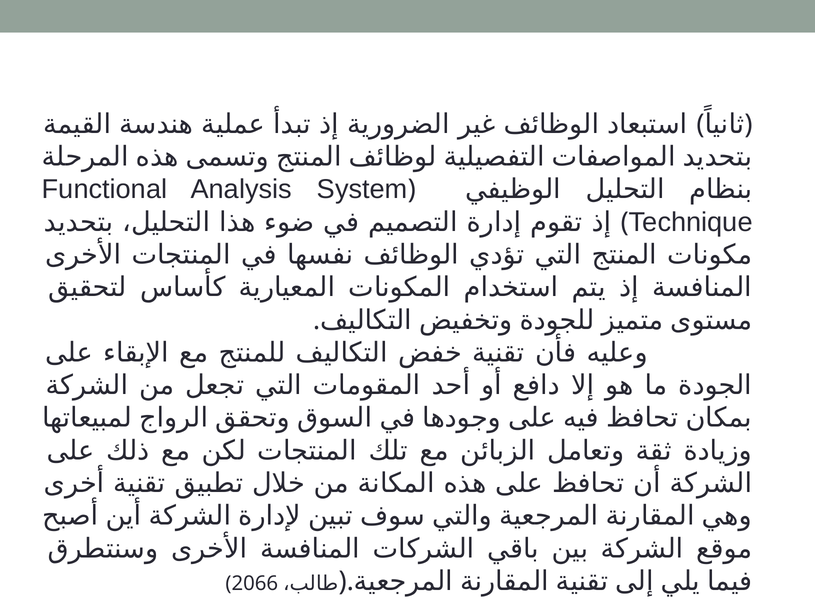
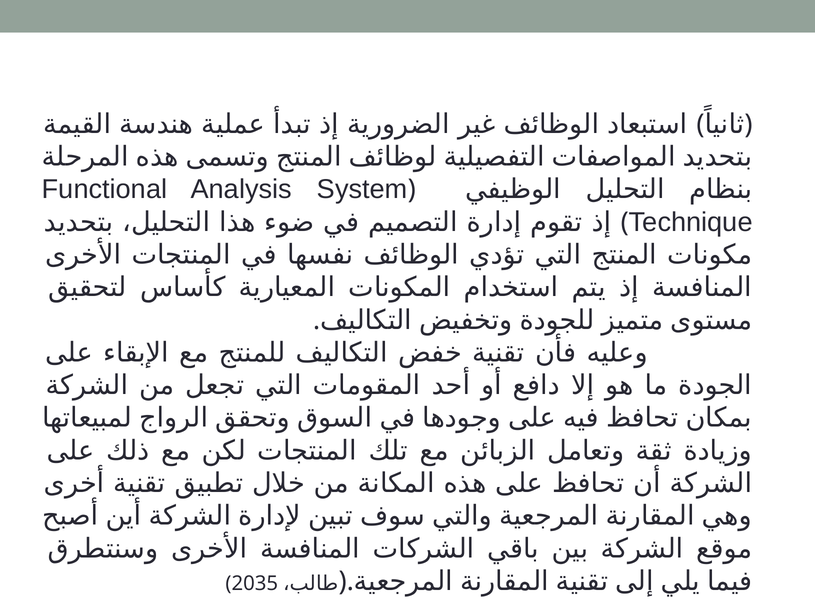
2066: 2066 -> 2035
